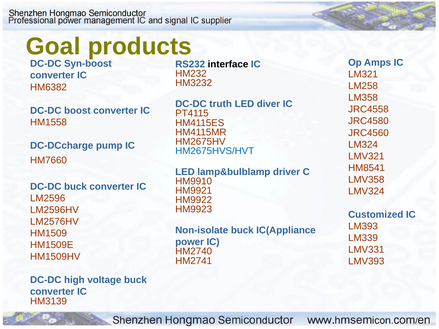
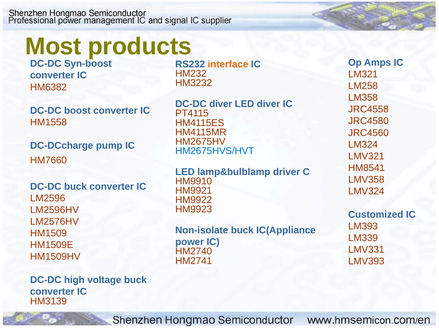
Goal: Goal -> Most
interface colour: black -> orange
DC-DC truth: truth -> diver
